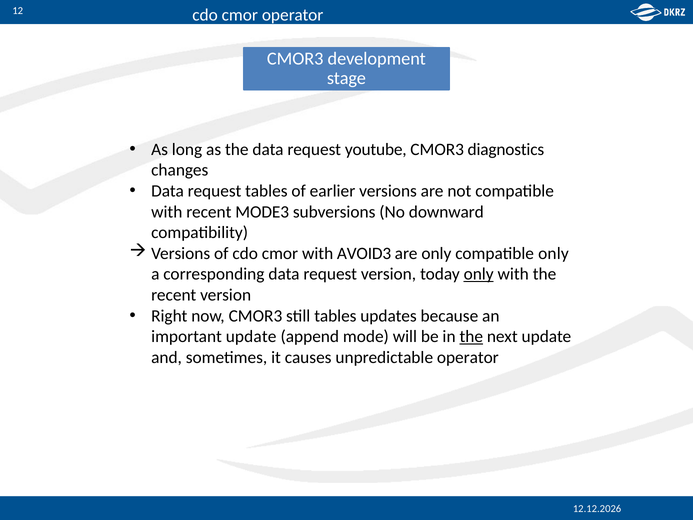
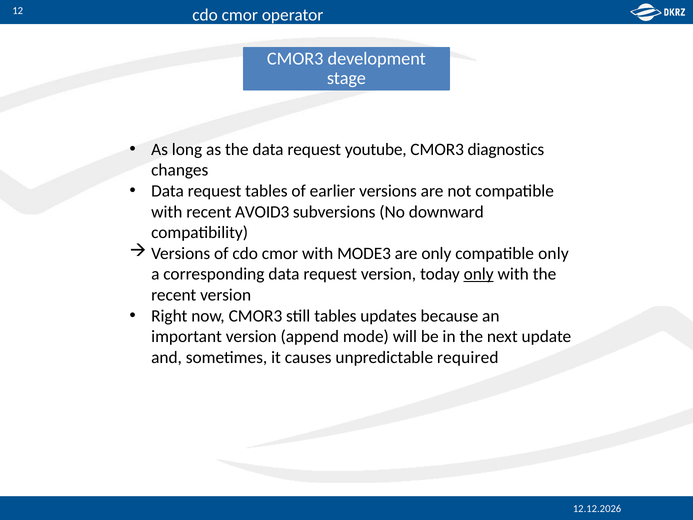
MODE3: MODE3 -> AVOID3
AVOID3: AVOID3 -> MODE3
important update: update -> version
the at (471, 336) underline: present -> none
unpredictable operator: operator -> required
